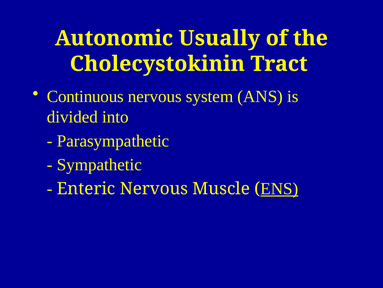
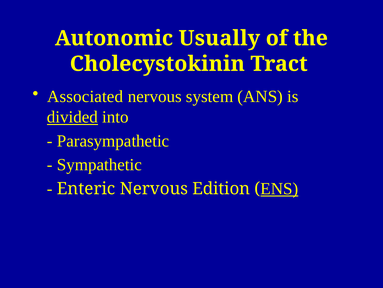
Continuous: Continuous -> Associated
divided underline: none -> present
Muscle: Muscle -> Edition
